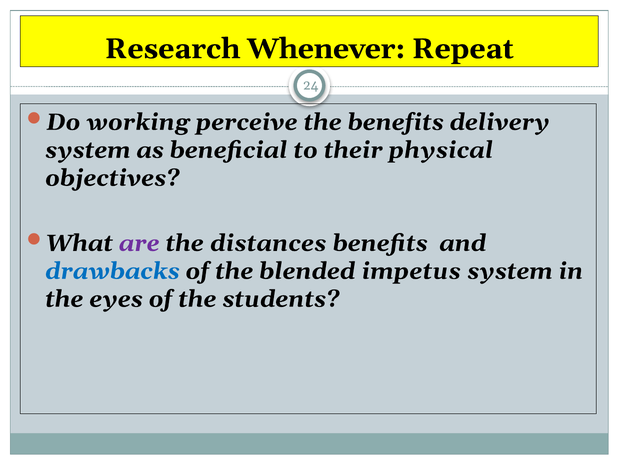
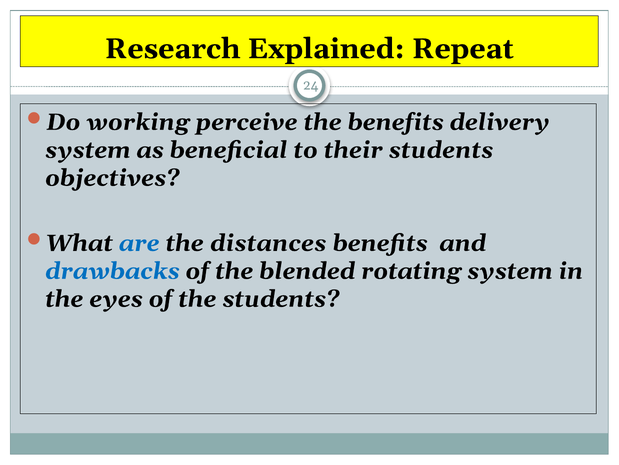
Whenever: Whenever -> Explained
their physical: physical -> students
are colour: purple -> blue
impetus: impetus -> rotating
